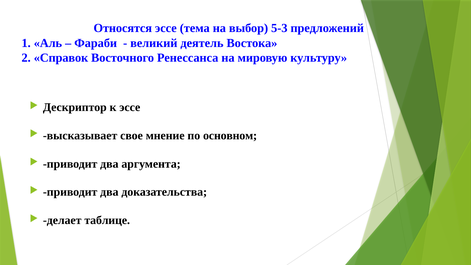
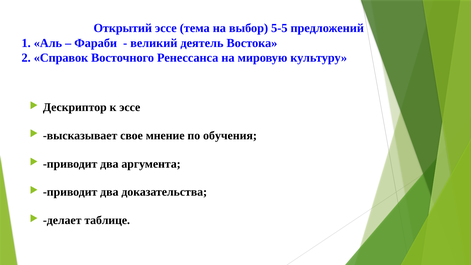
Относятся: Относятся -> Открытий
5-3: 5-3 -> 5-5
основном: основном -> обучения
